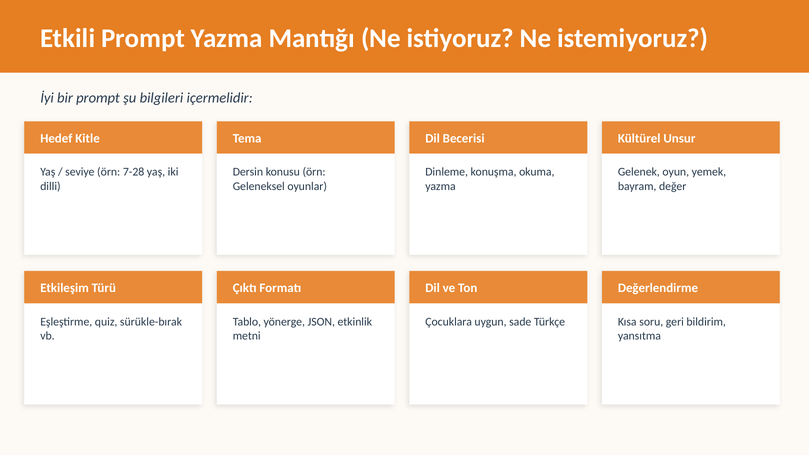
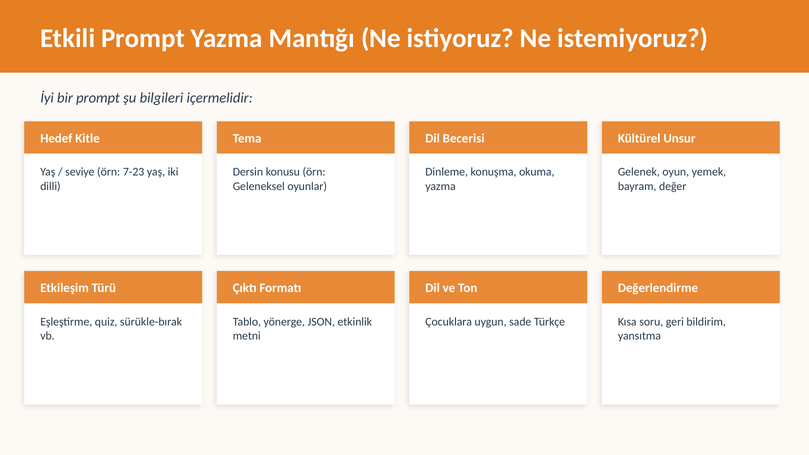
7-28: 7-28 -> 7-23
